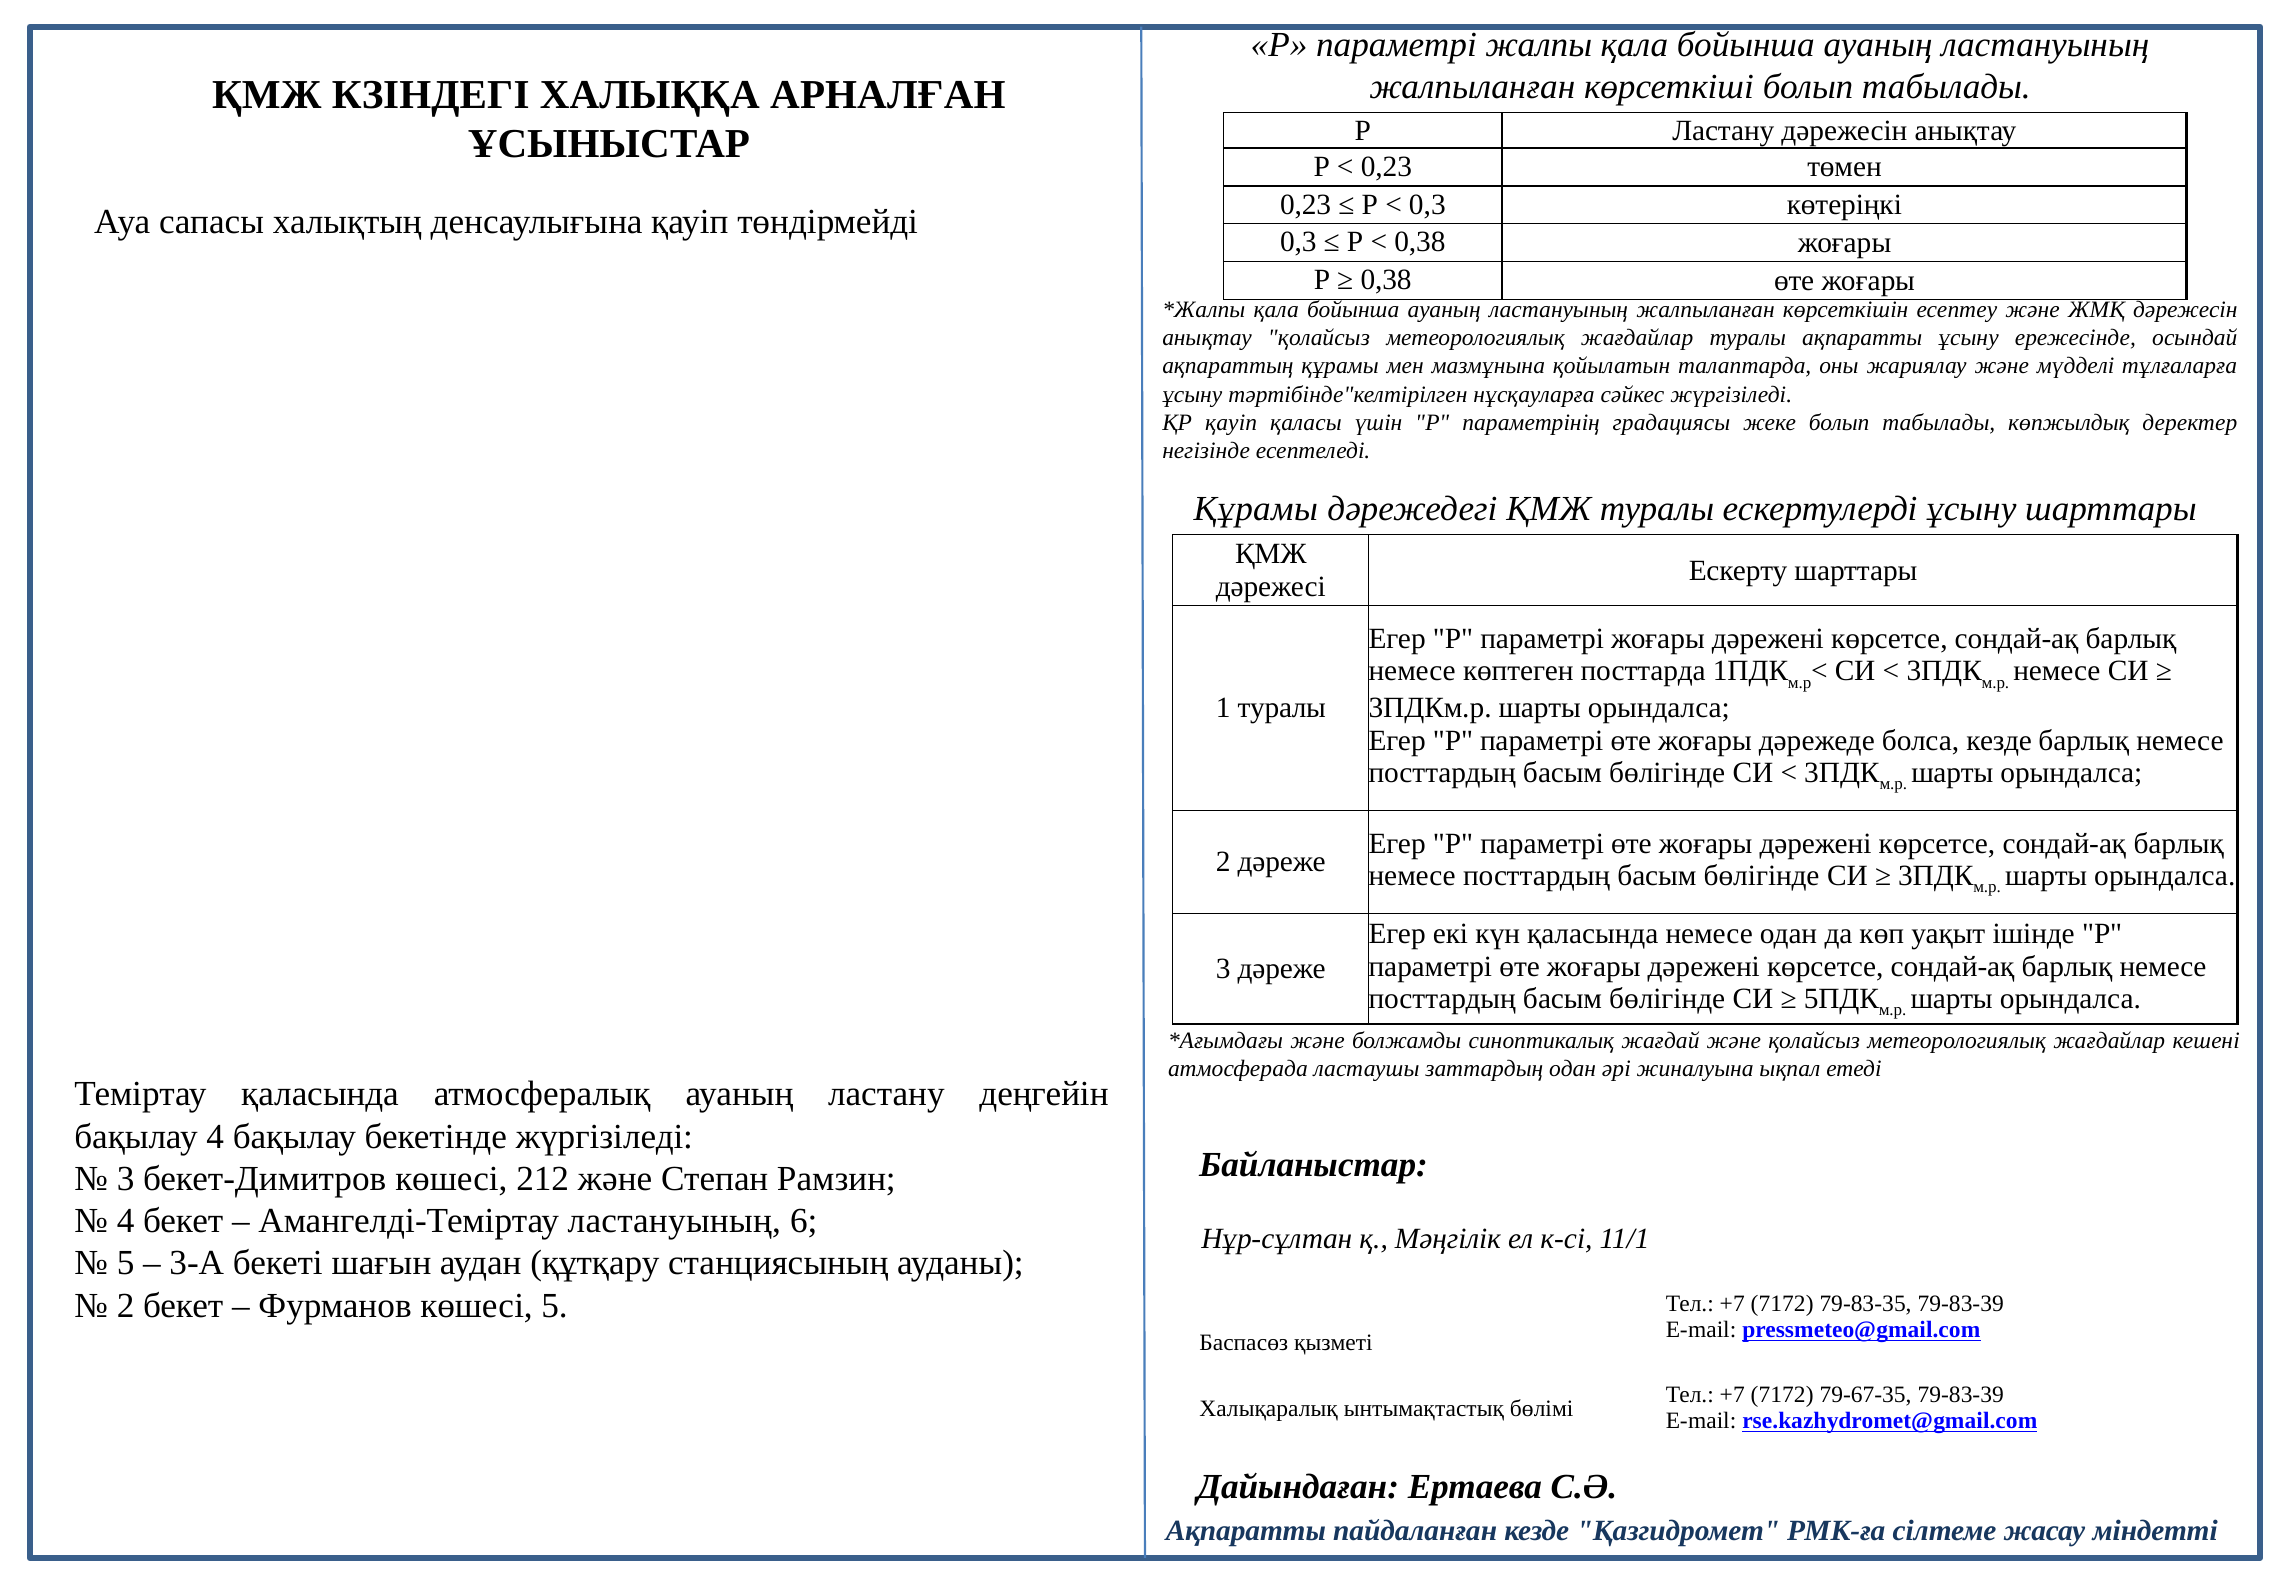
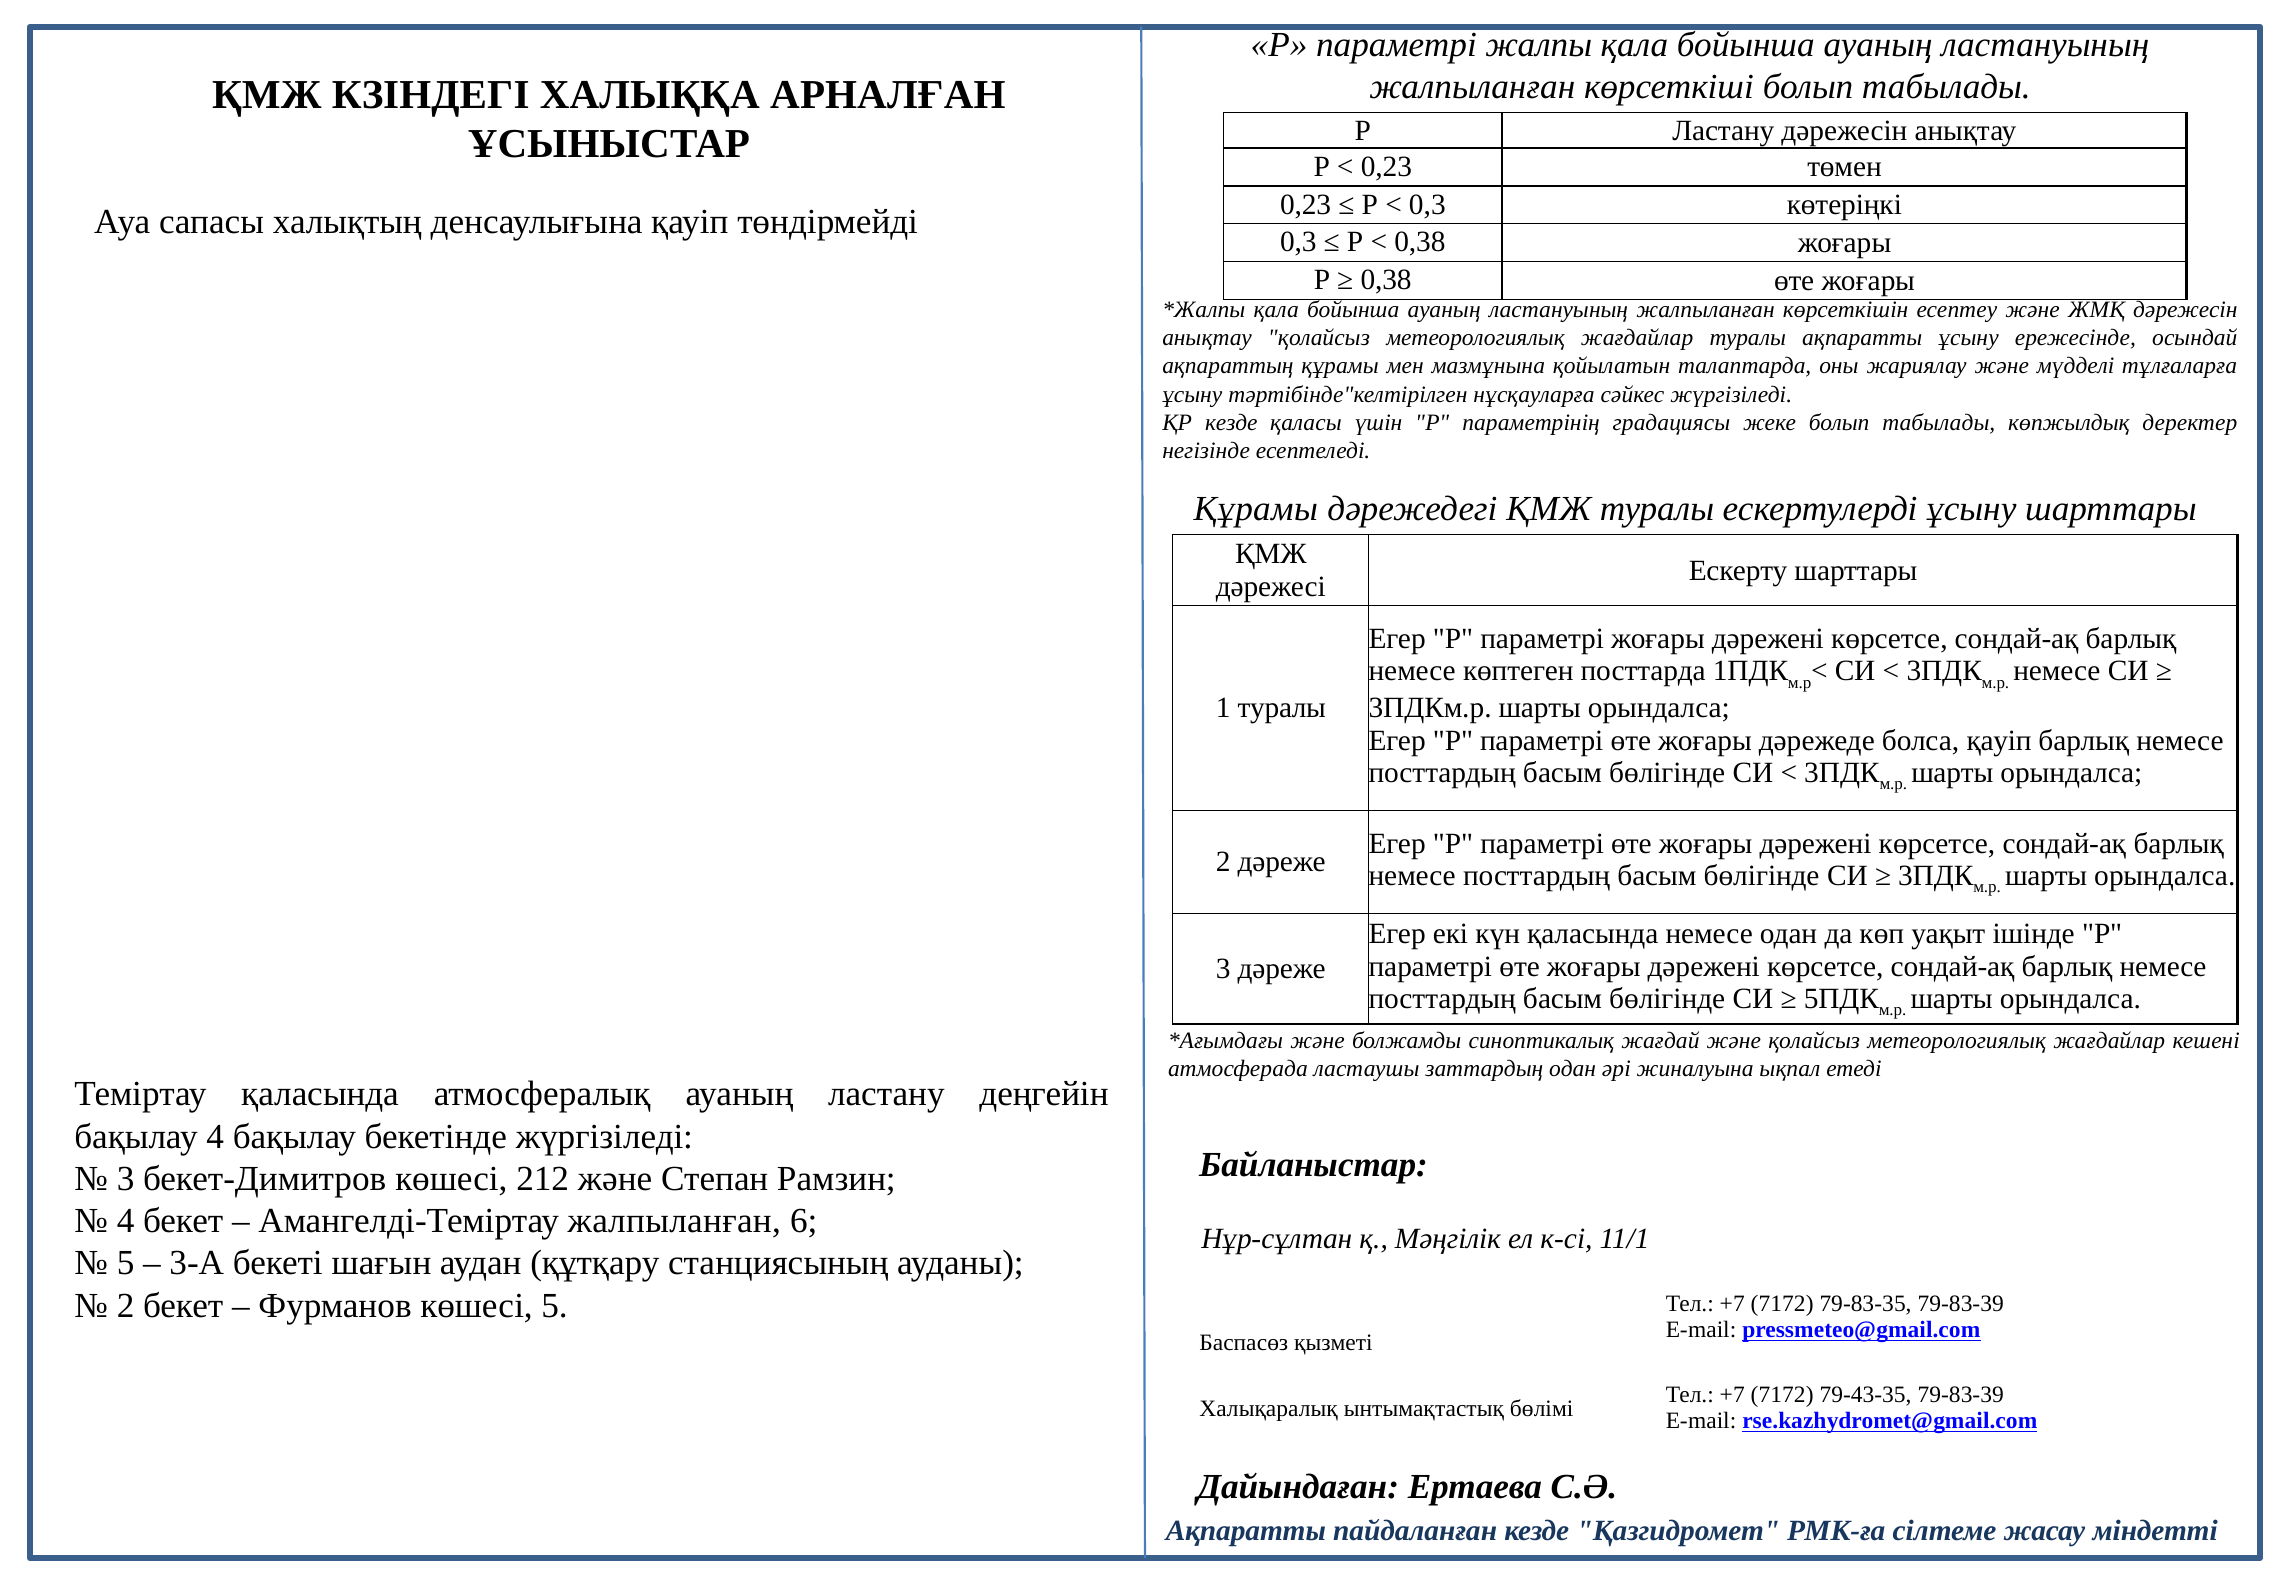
ҚР қауіп: қауіп -> кезде
болса кезде: кезде -> қауіп
Амангелді-Теміртау ластануының: ластануының -> жалпыланған
79-67-35: 79-67-35 -> 79-43-35
